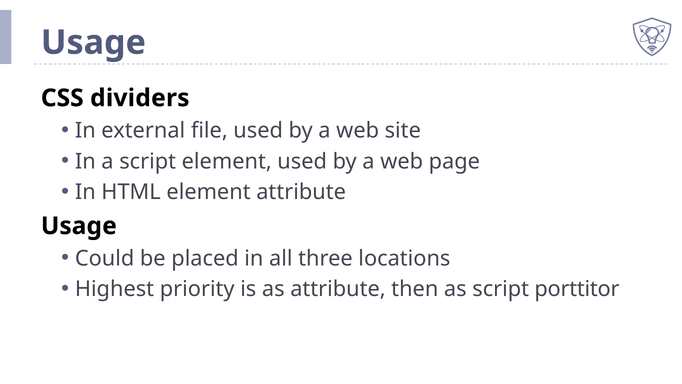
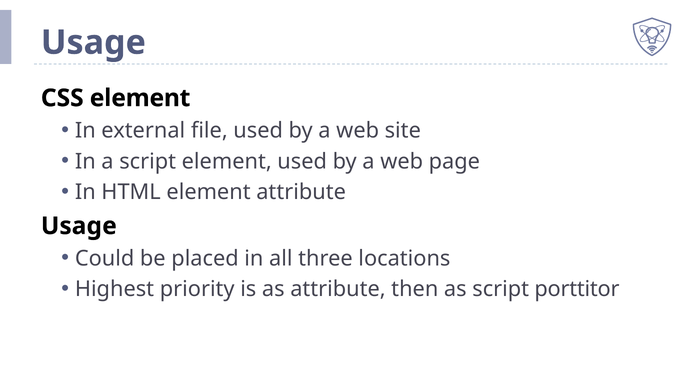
CSS dividers: dividers -> element
